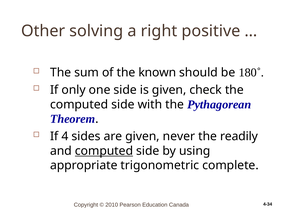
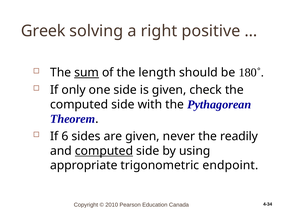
Other: Other -> Greek
sum underline: none -> present
known: known -> length
4: 4 -> 6
complete: complete -> endpoint
